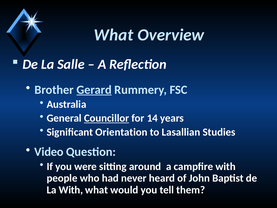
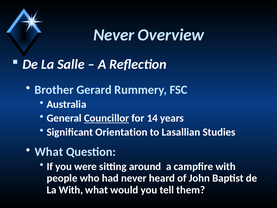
What at (114, 35): What -> Never
Gerard underline: present -> none
Video at (49, 152): Video -> What
